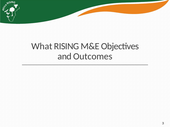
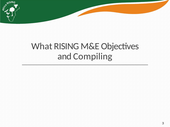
Outcomes: Outcomes -> Compiling
